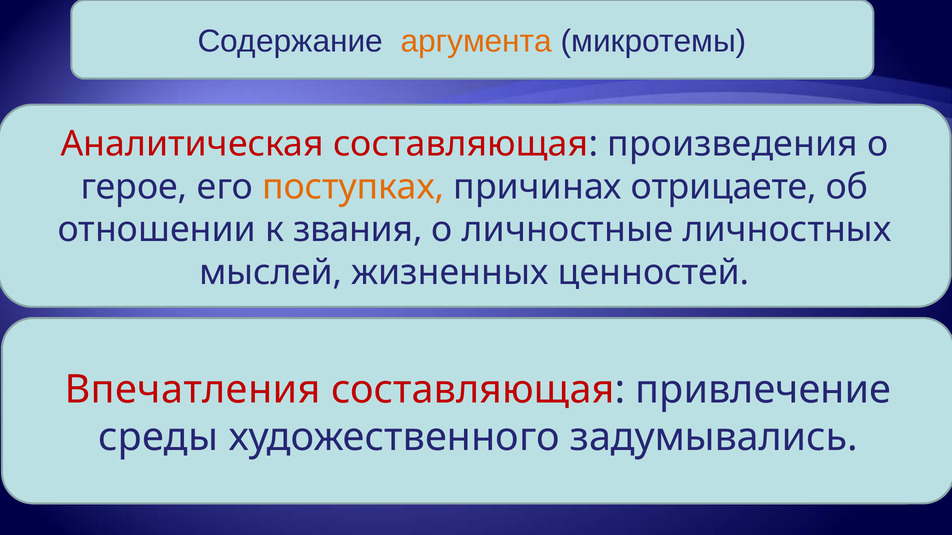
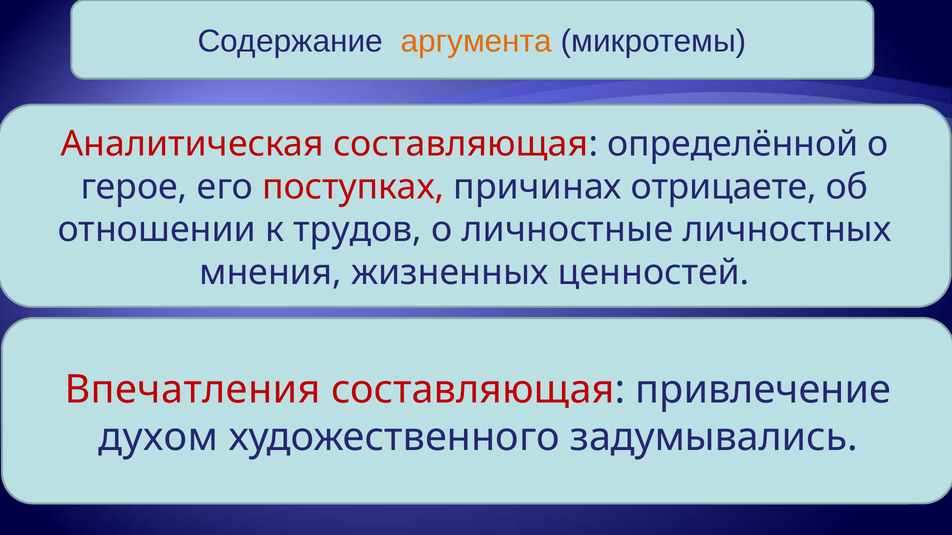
произведения: произведения -> определённой
поступках colour: orange -> red
звания: звания -> трудов
мыслей: мыслей -> мнения
среды: среды -> духом
